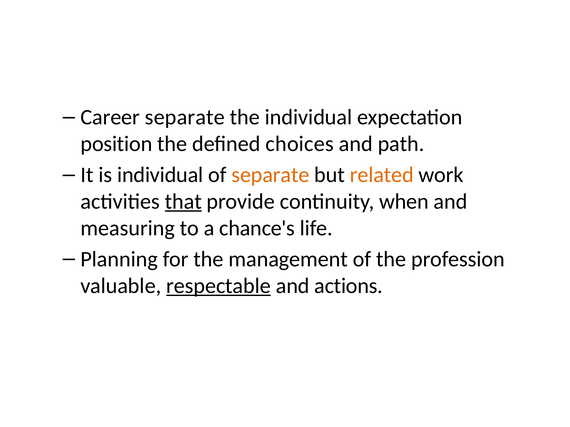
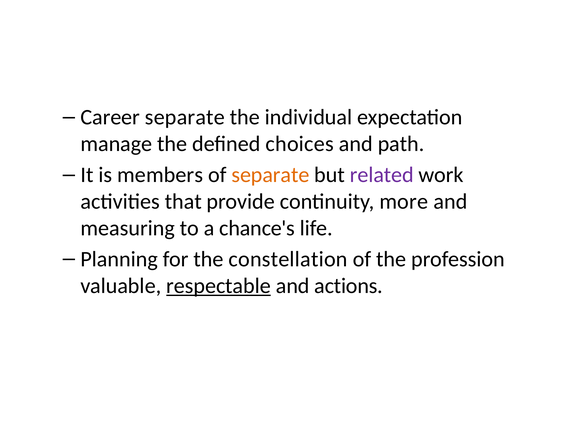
position: position -> manage
is individual: individual -> members
related colour: orange -> purple
that underline: present -> none
when: when -> more
management: management -> constellation
